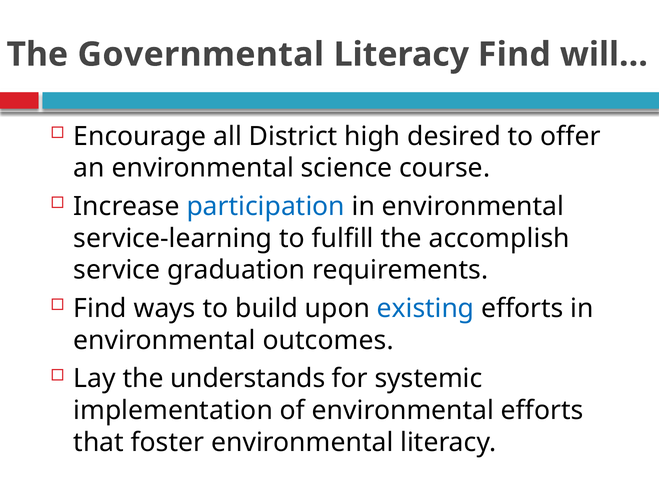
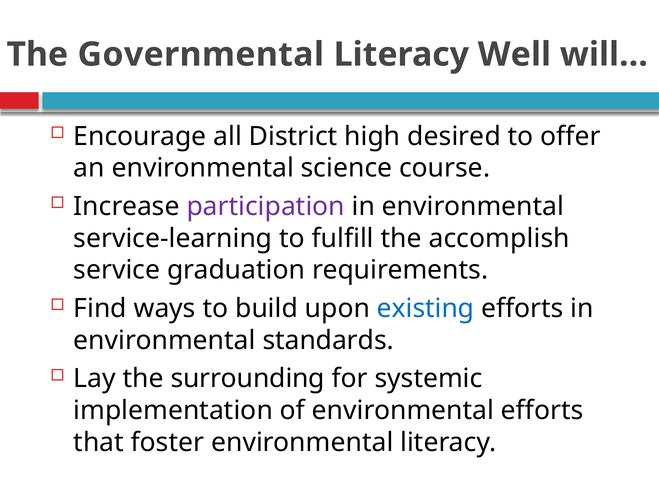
Literacy Find: Find -> Well
participation colour: blue -> purple
outcomes: outcomes -> standards
understands: understands -> surrounding
